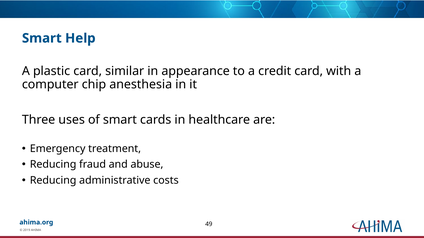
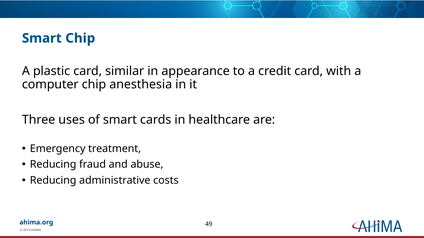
Smart Help: Help -> Chip
